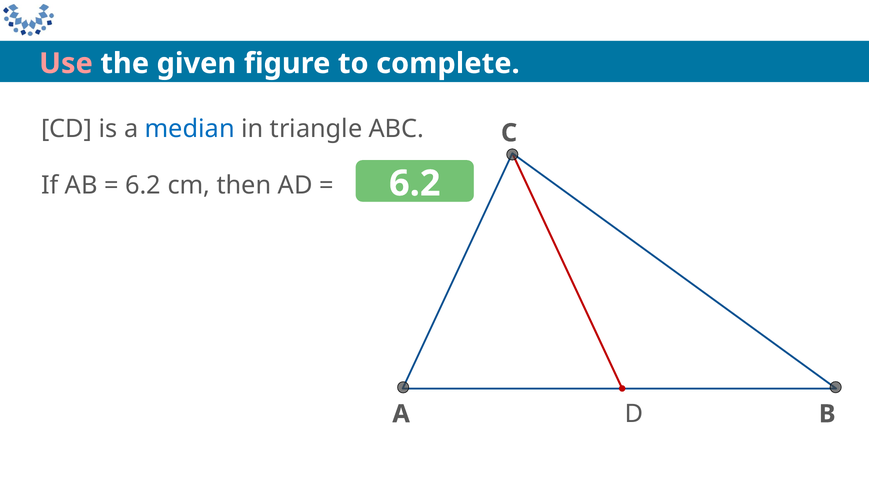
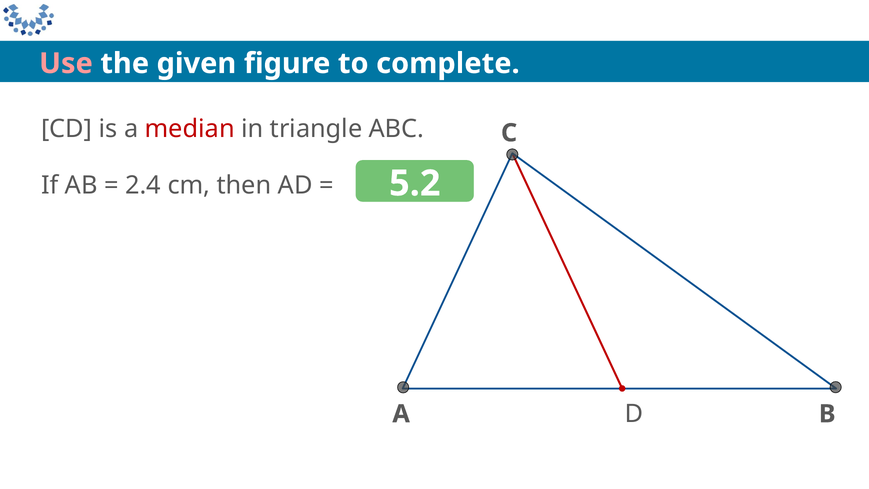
median colour: blue -> red
6.2 at (415, 183): 6.2 -> 5.2
6.2 at (143, 185): 6.2 -> 2.4
